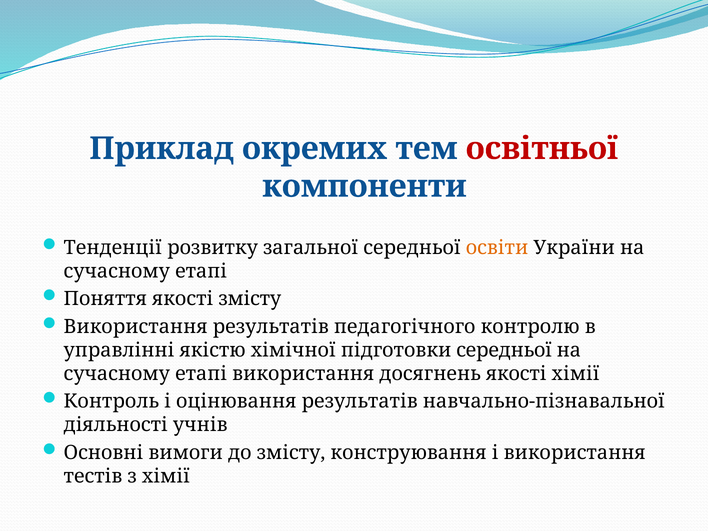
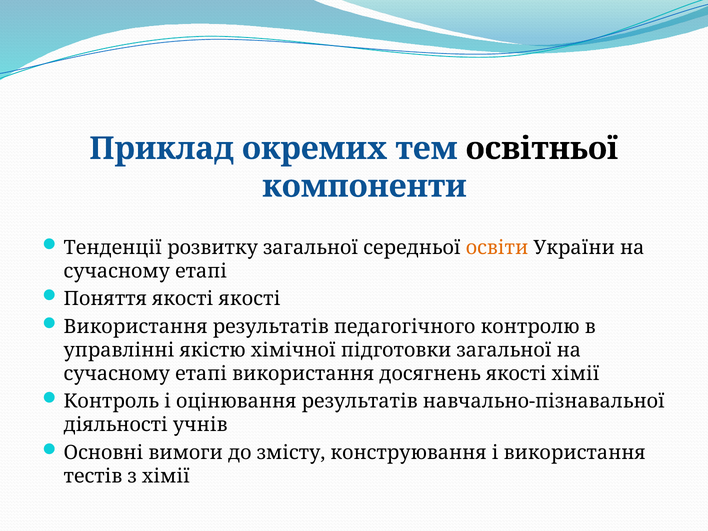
освітньої colour: red -> black
якості змісту: змісту -> якості
підготовки середньої: середньої -> загальної
